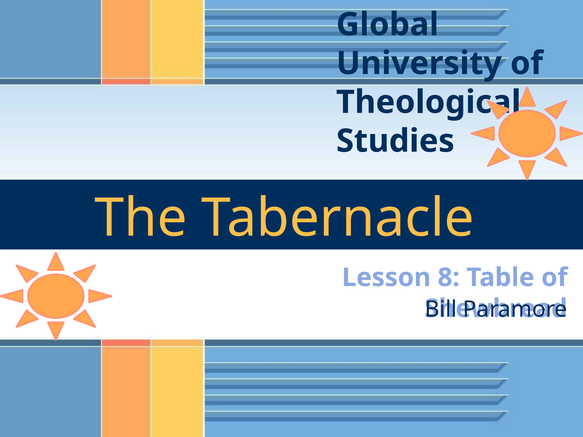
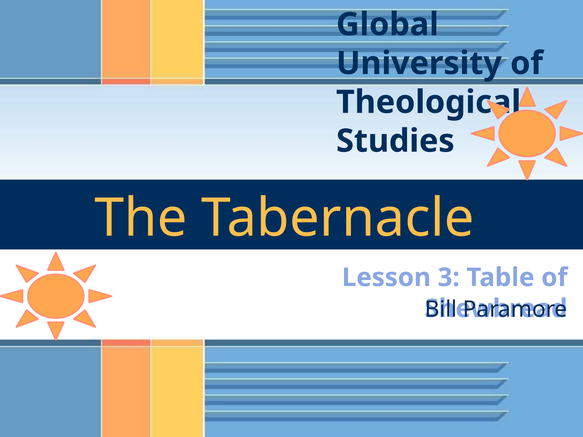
8: 8 -> 3
